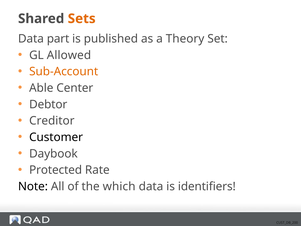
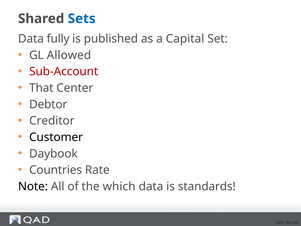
Sets colour: orange -> blue
part: part -> fully
Theory: Theory -> Capital
Sub-Account colour: orange -> red
Able: Able -> That
Protected: Protected -> Countries
identifiers: identifiers -> standards
